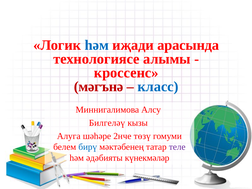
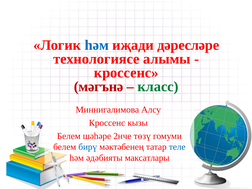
арасында: арасында -> дәресләре
класс colour: blue -> green
Билгеләү at (107, 123): Билгеләү -> Кроссенс
Алуга at (69, 136): Алуга -> Белем
теле colour: purple -> blue
күнекмәләр: күнекмәләр -> максатлары
